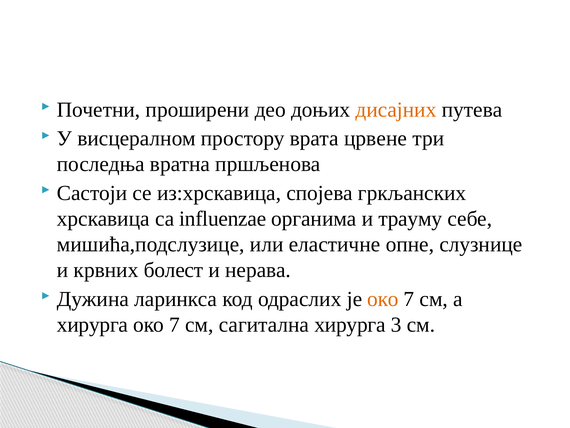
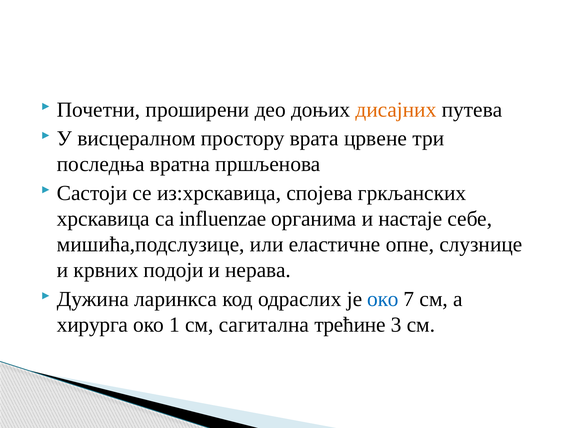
трауму: трауму -> настаје
болест: болест -> подоји
око at (383, 299) colour: orange -> blue
7 at (175, 324): 7 -> 1
сагитална хирурга: хирурга -> трећине
